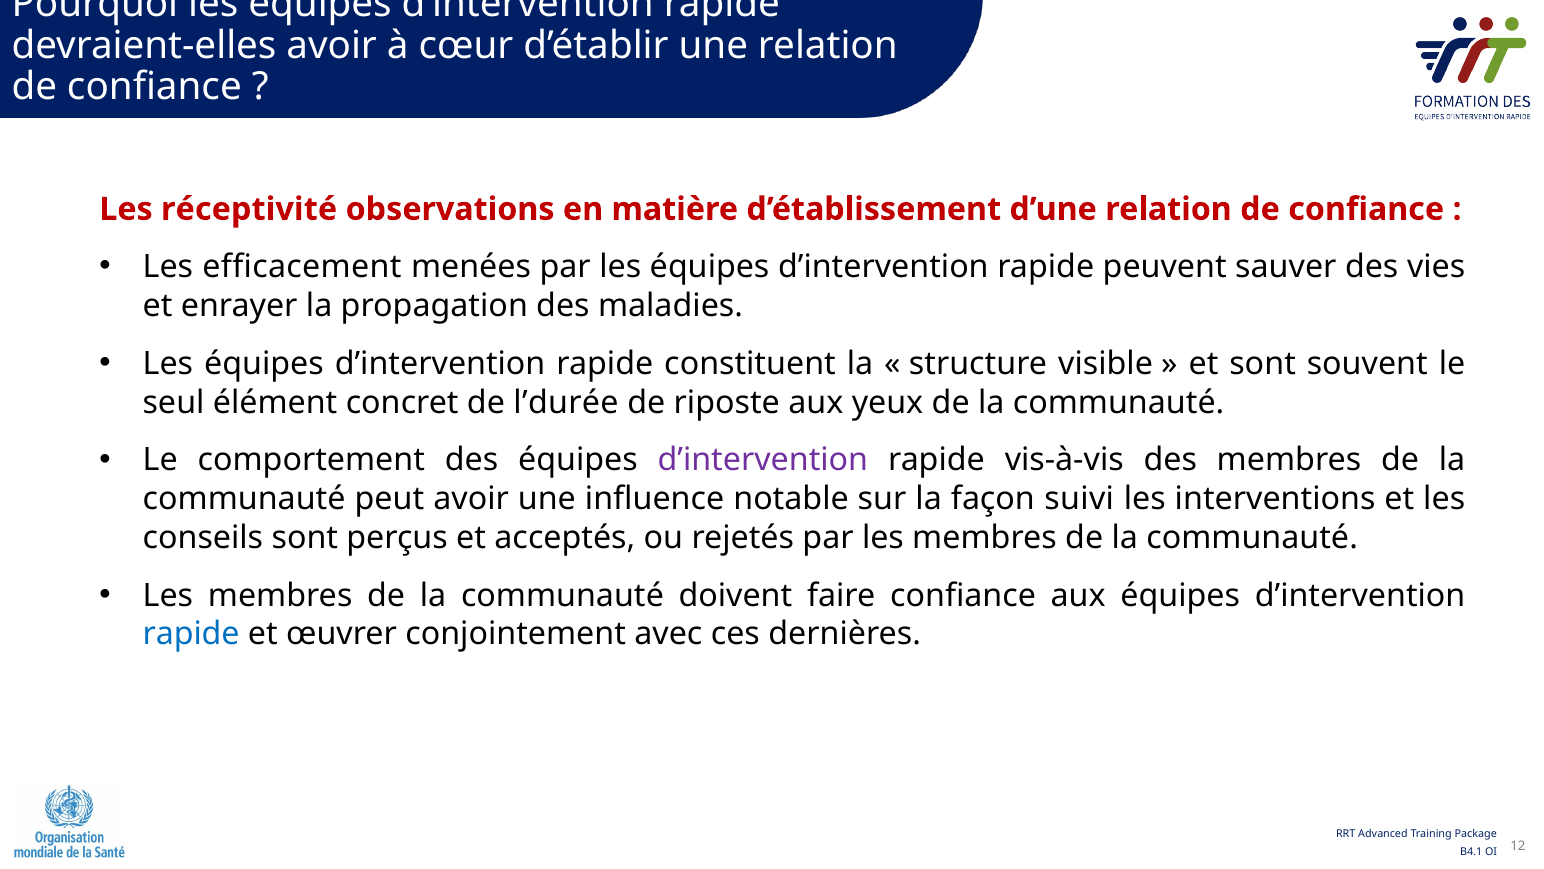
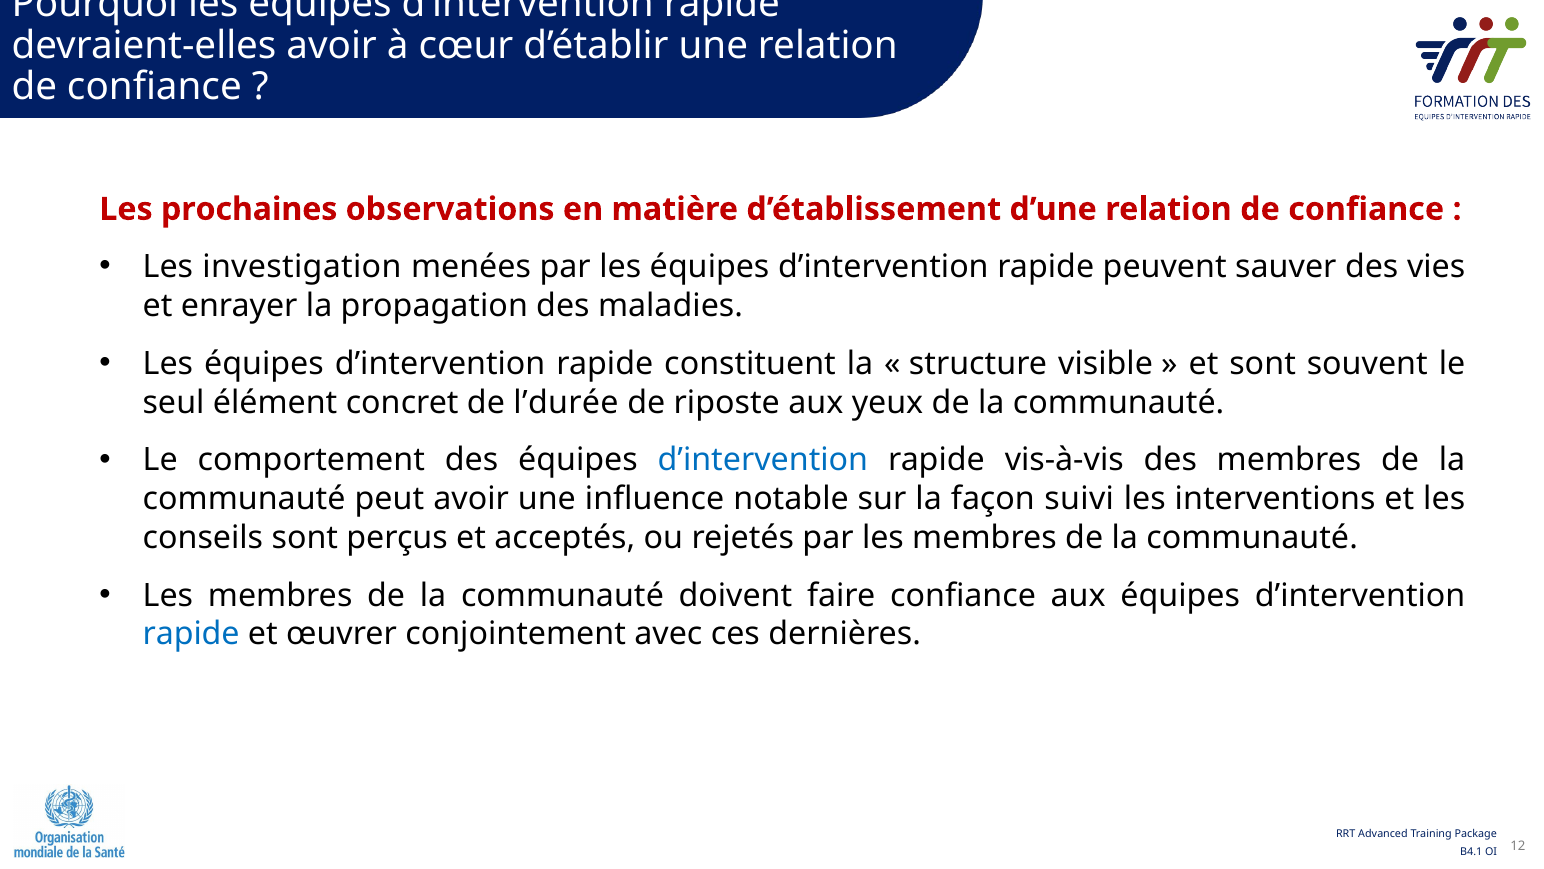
réceptivité: réceptivité -> prochaines
efficacement: efficacement -> investigation
d’intervention at (763, 460) colour: purple -> blue
